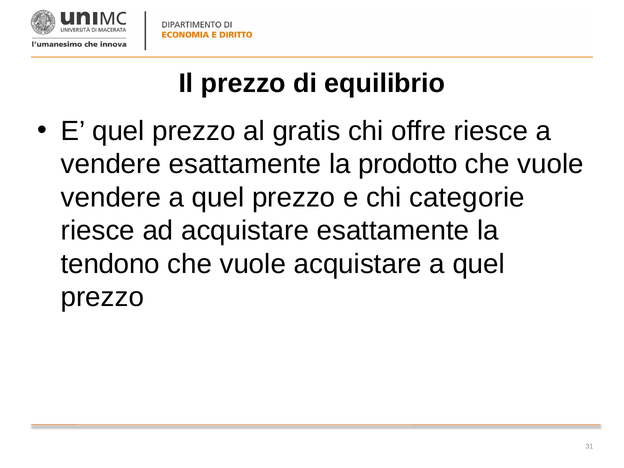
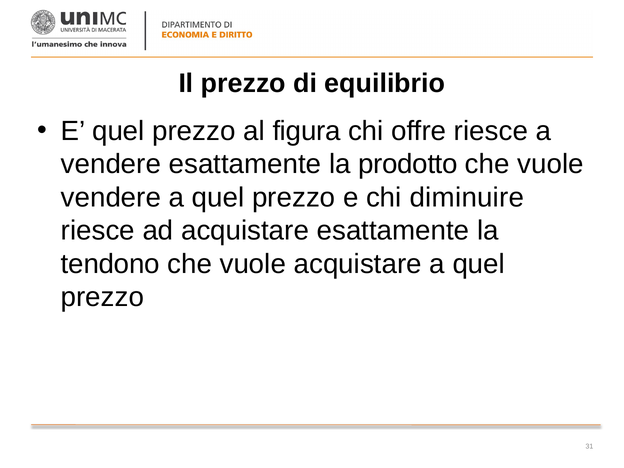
gratis: gratis -> figura
categorie: categorie -> diminuire
